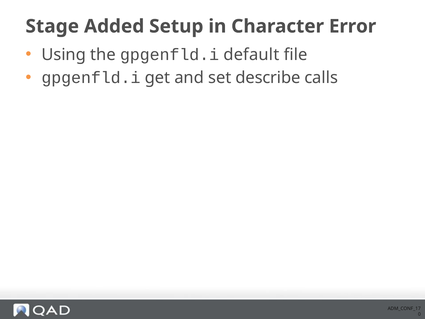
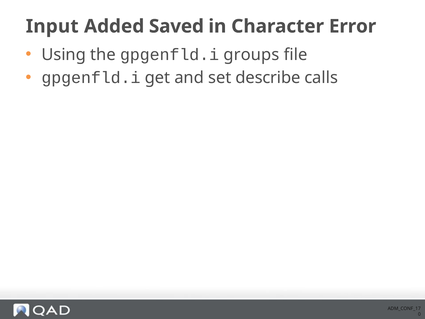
Stage: Stage -> Input
Setup: Setup -> Saved
default: default -> groups
